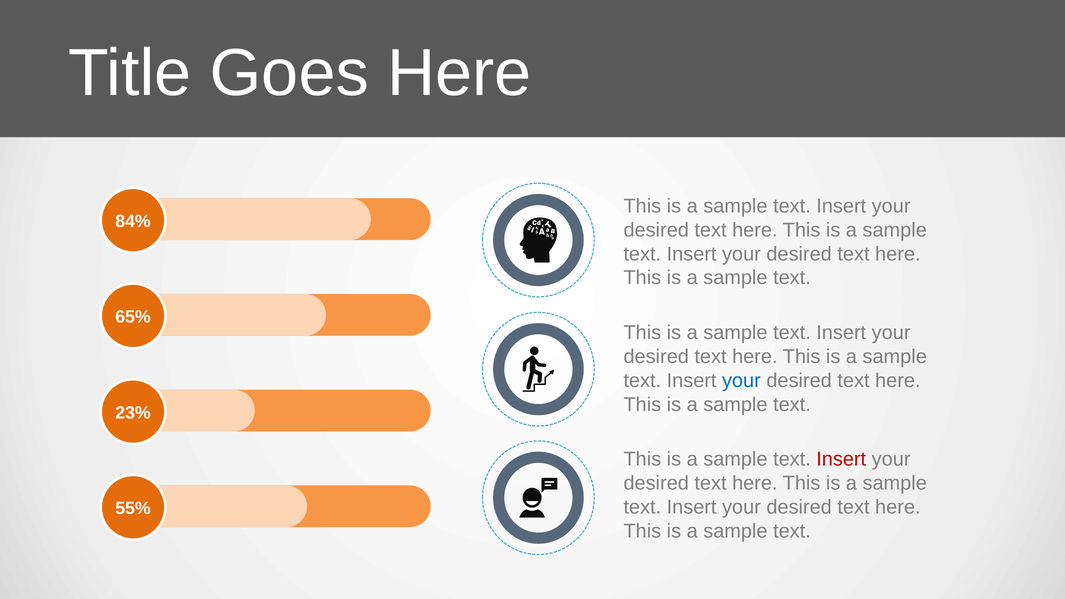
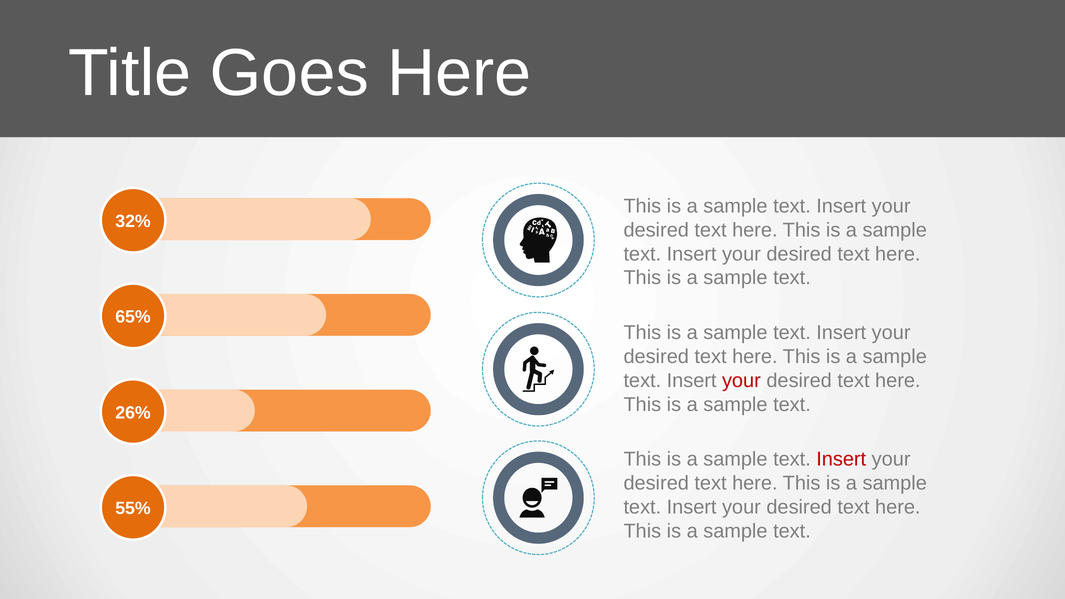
84%: 84% -> 32%
your at (741, 381) colour: blue -> red
23%: 23% -> 26%
